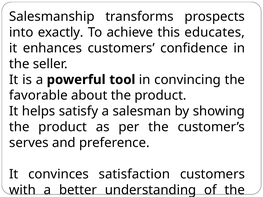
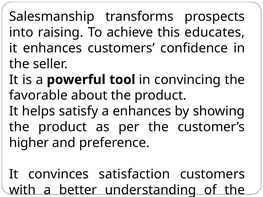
exactly: exactly -> raising
a salesman: salesman -> enhances
serves: serves -> higher
